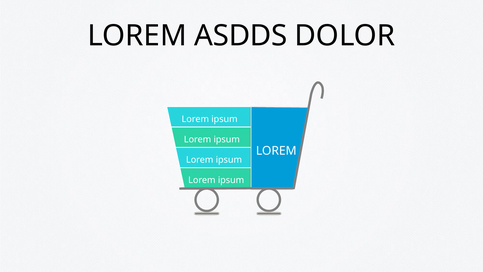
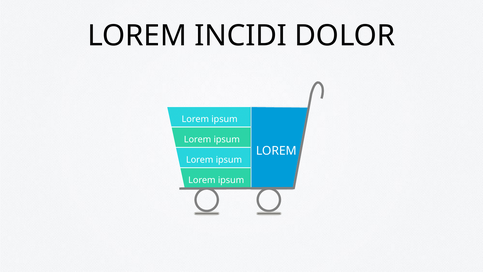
ASDDS: ASDDS -> INCIDI
